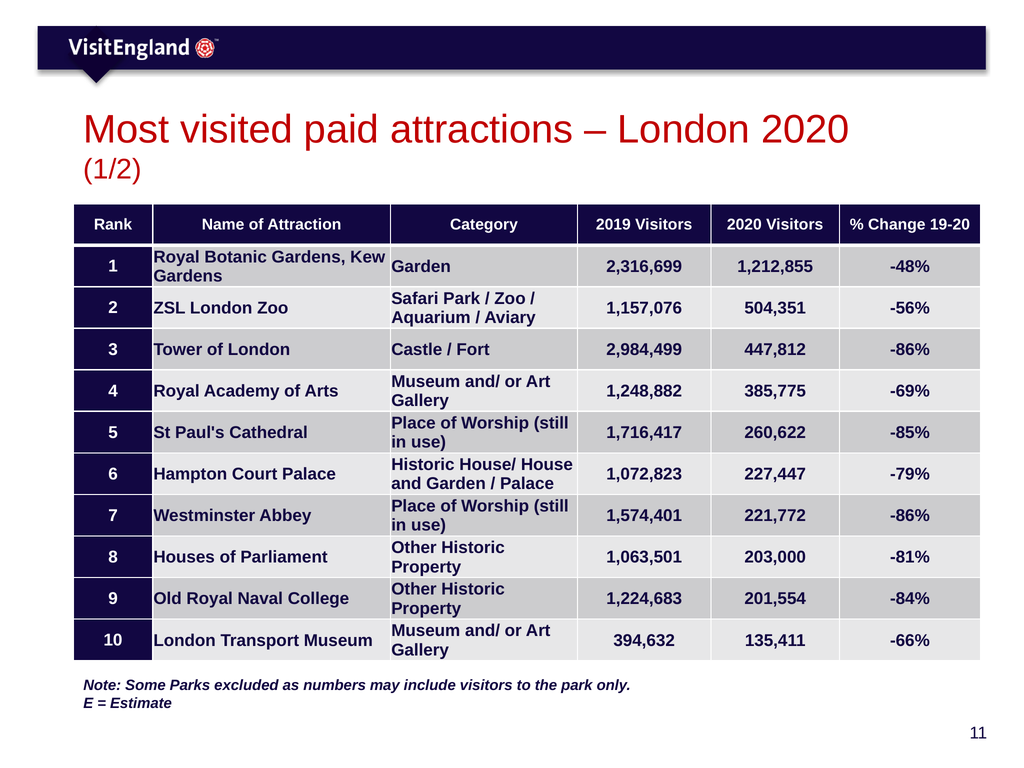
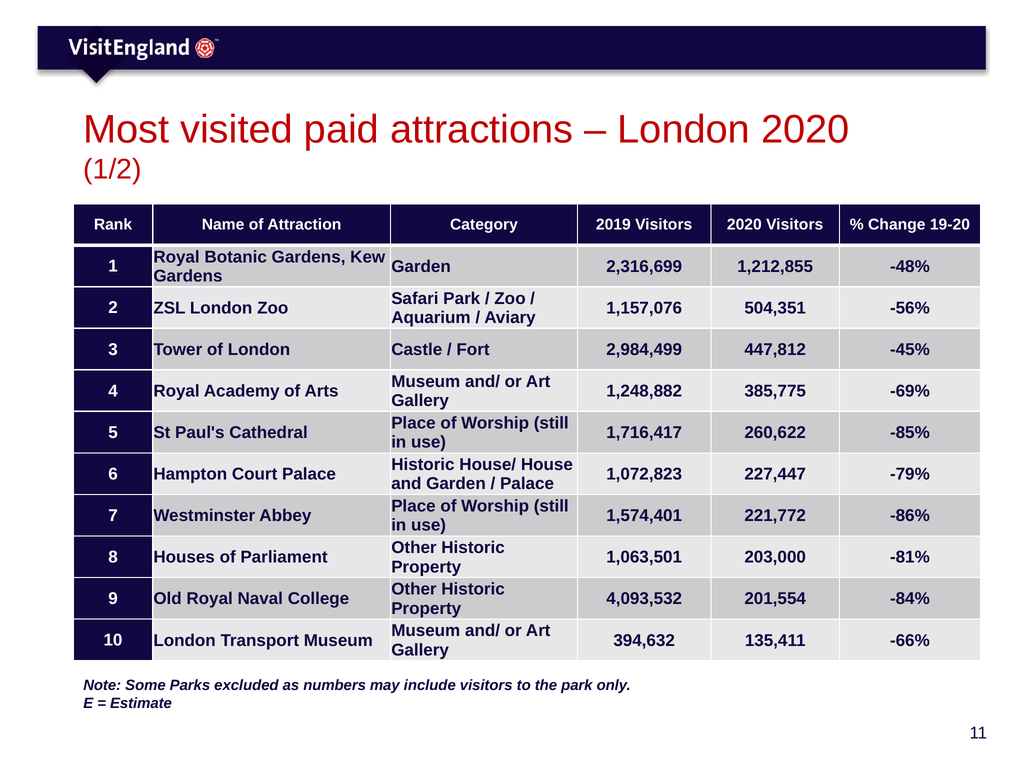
447,812 -86%: -86% -> -45%
1,224,683: 1,224,683 -> 4,093,532
